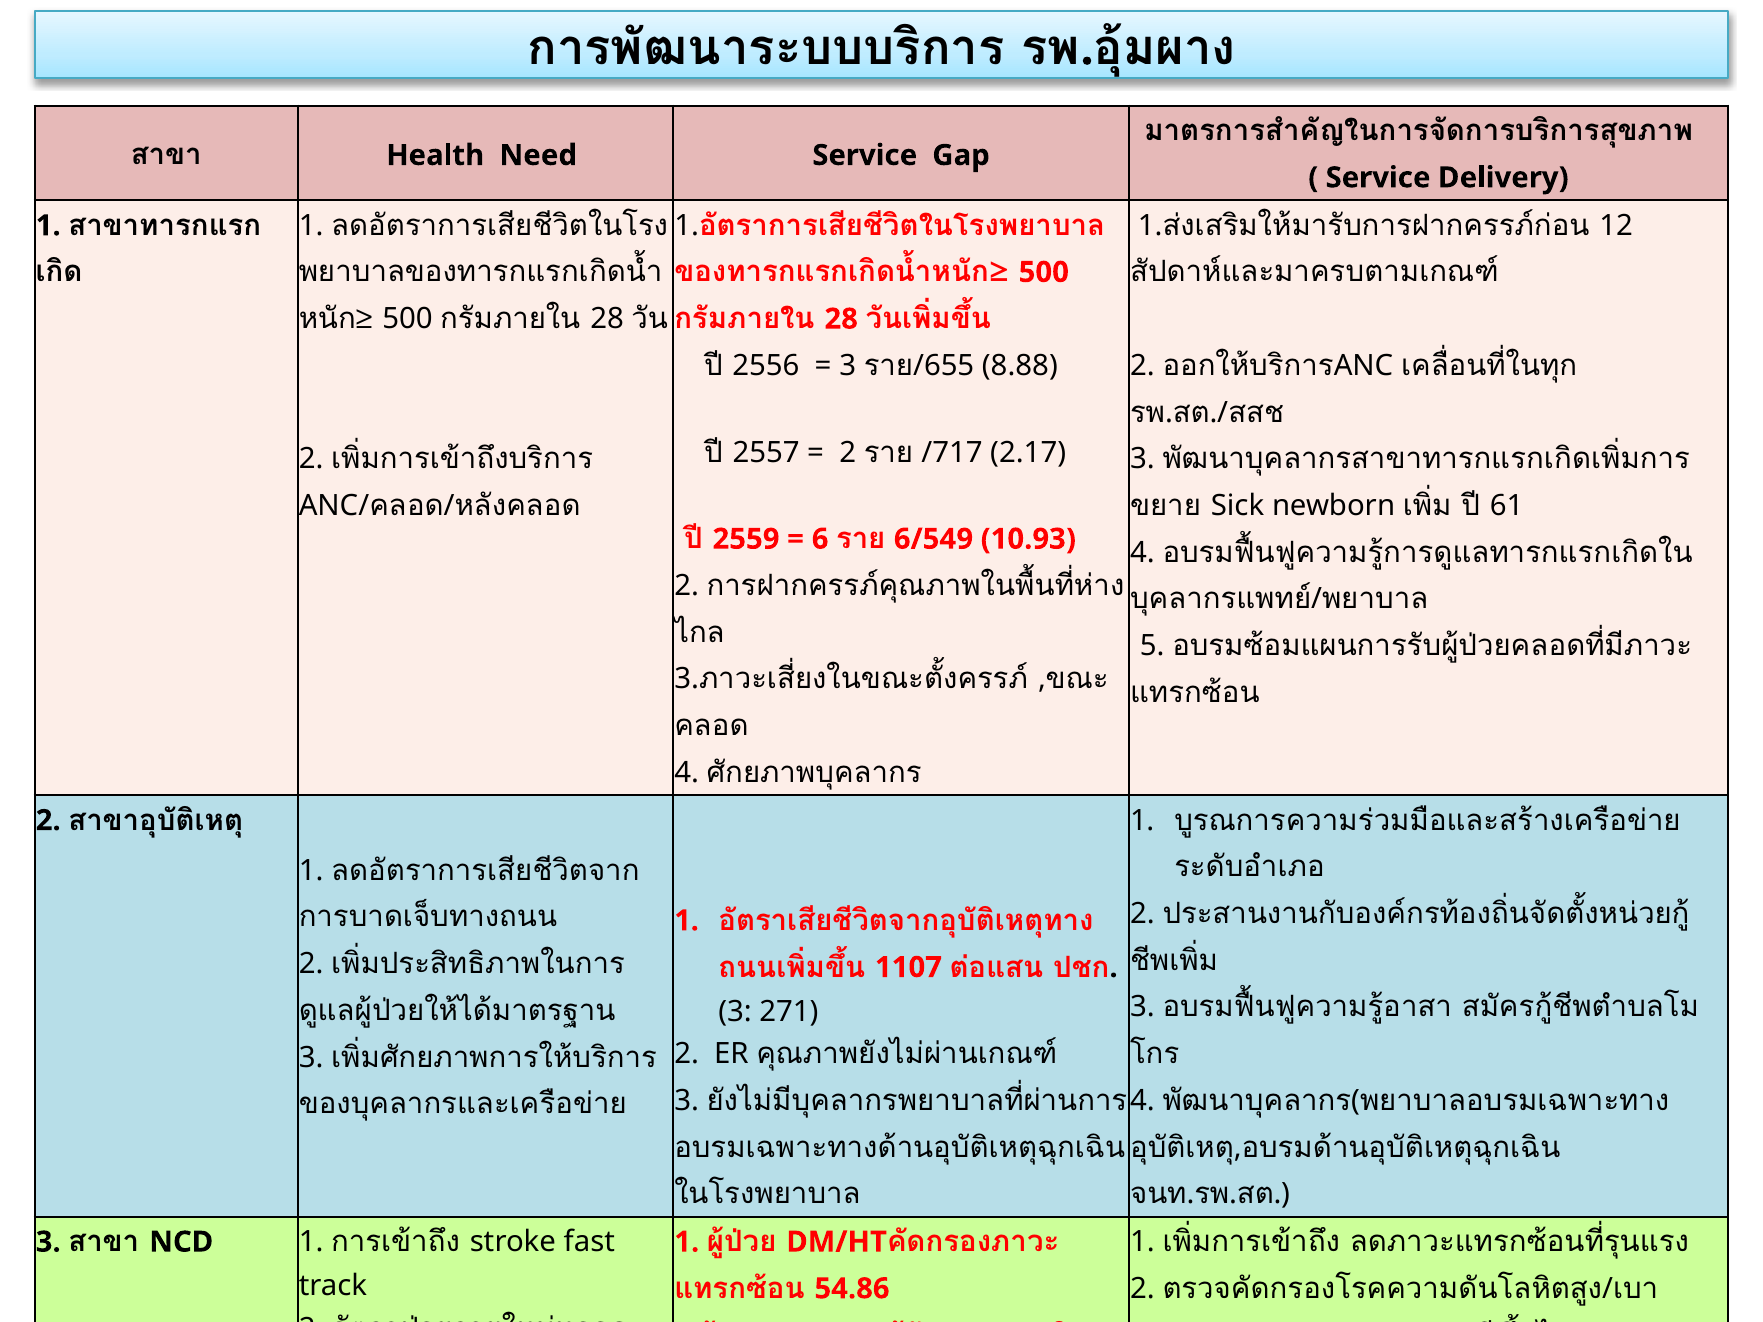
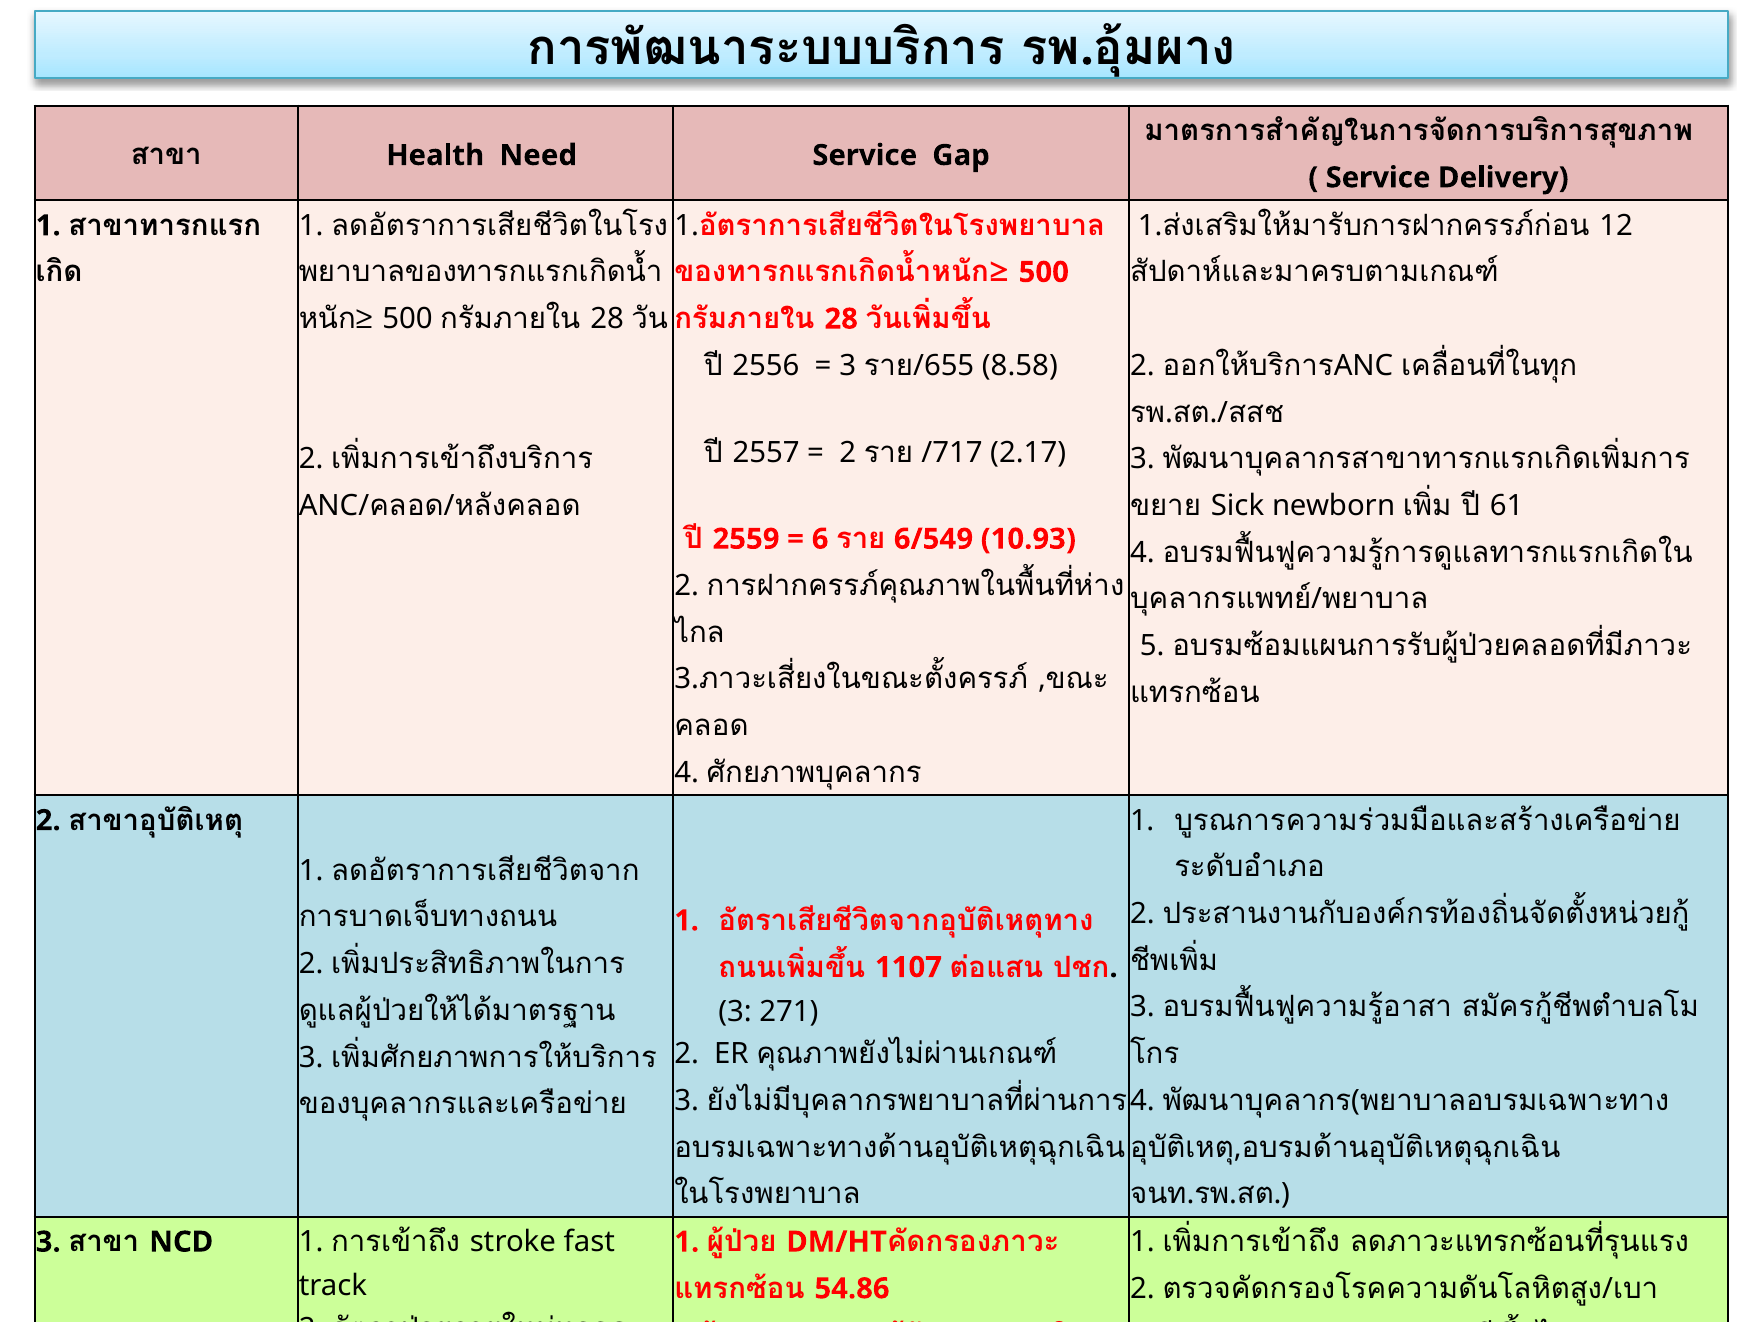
8.88: 8.88 -> 8.58
